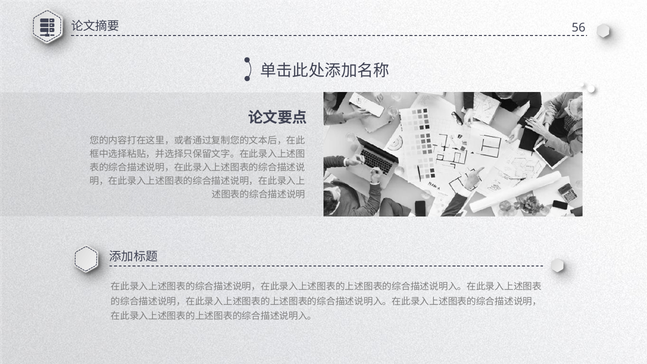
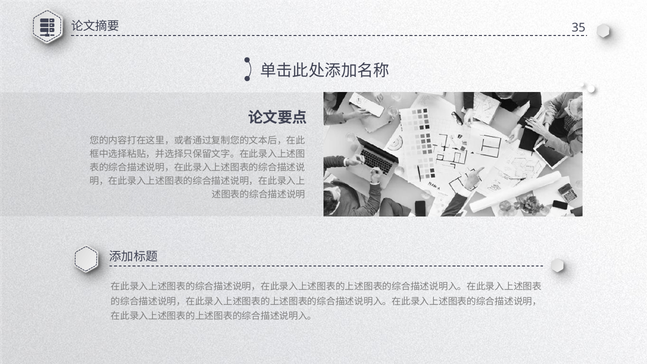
56: 56 -> 35
